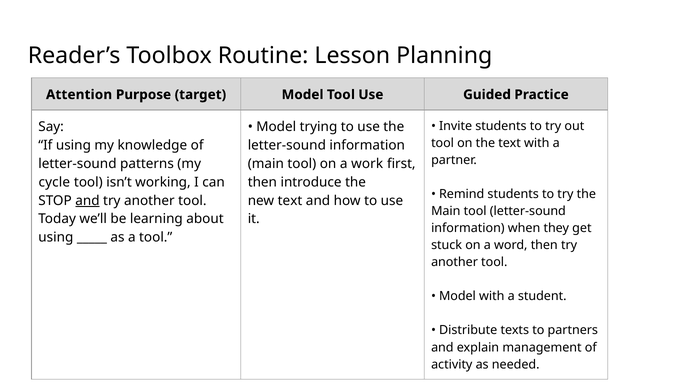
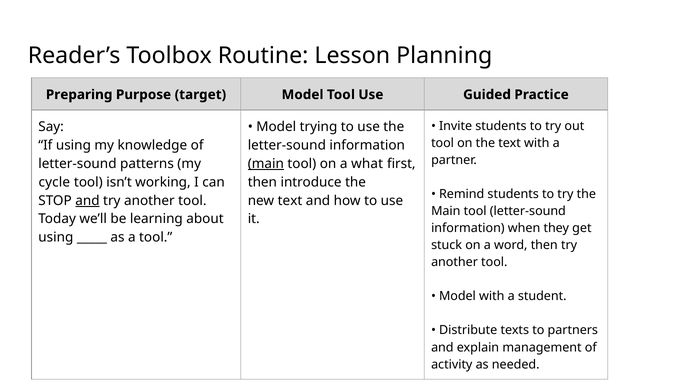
Attention: Attention -> Preparing
main at (266, 164) underline: none -> present
work: work -> what
